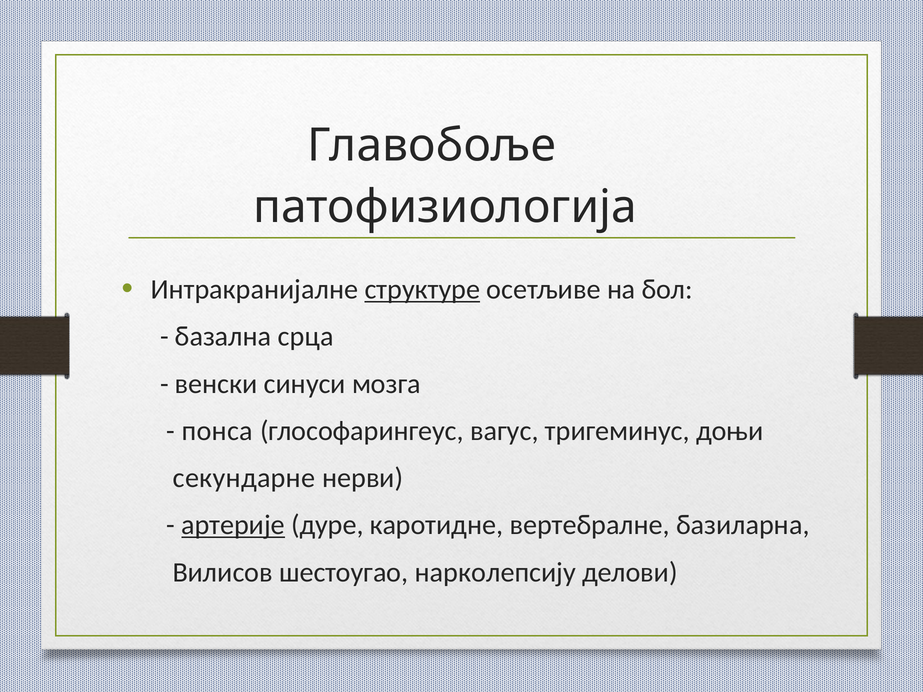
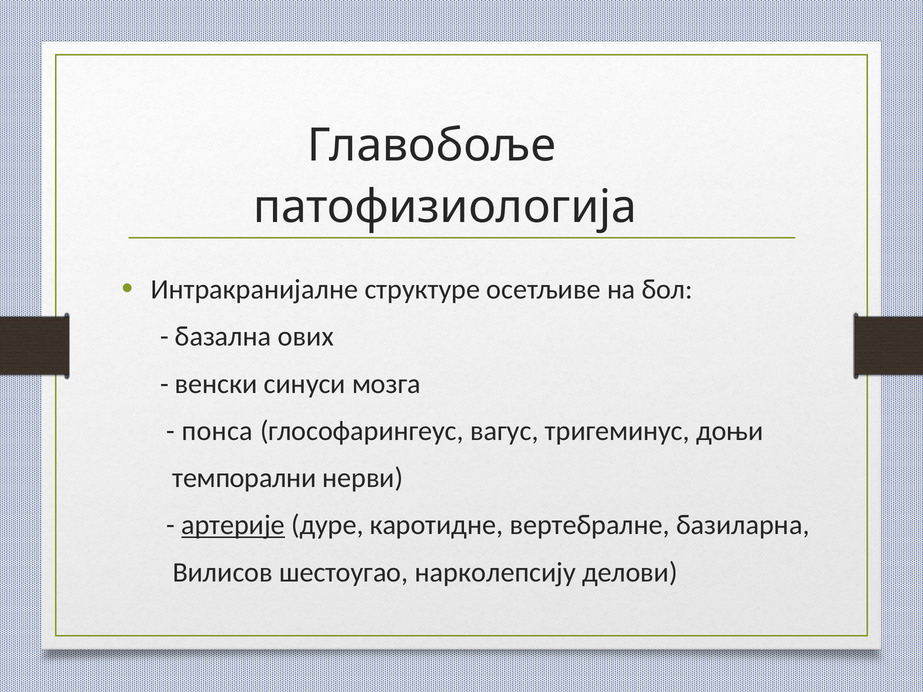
структуре underline: present -> none
срцa: срцa -> ових
секундарне: секундарне -> темпорални
